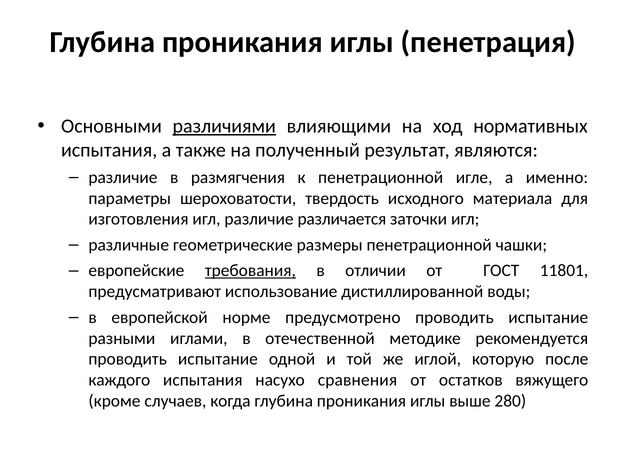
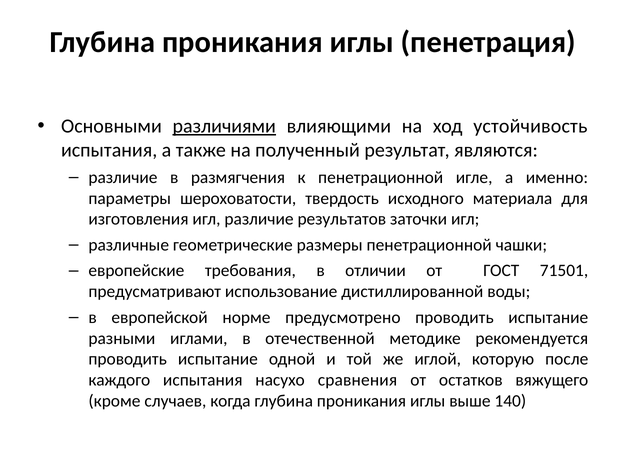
нормативных: нормативных -> устойчивость
различается: различается -> результатов
требования underline: present -> none
11801: 11801 -> 71501
280: 280 -> 140
